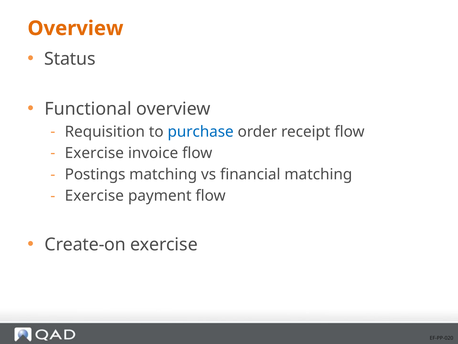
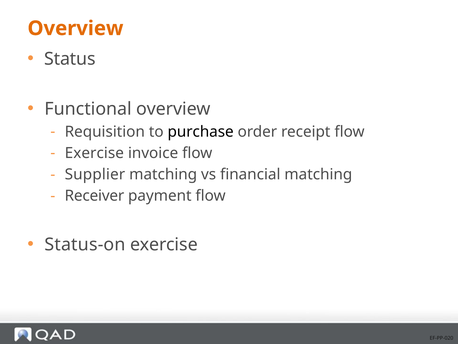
purchase colour: blue -> black
Postings: Postings -> Supplier
Exercise at (94, 196): Exercise -> Receiver
Create-on: Create-on -> Status-on
